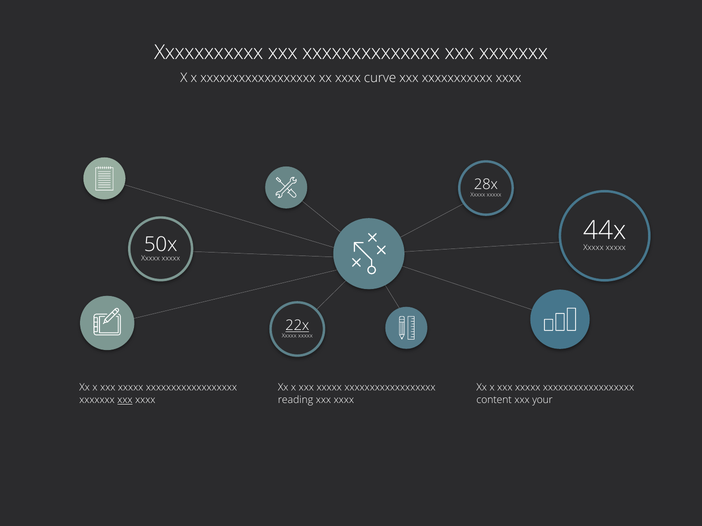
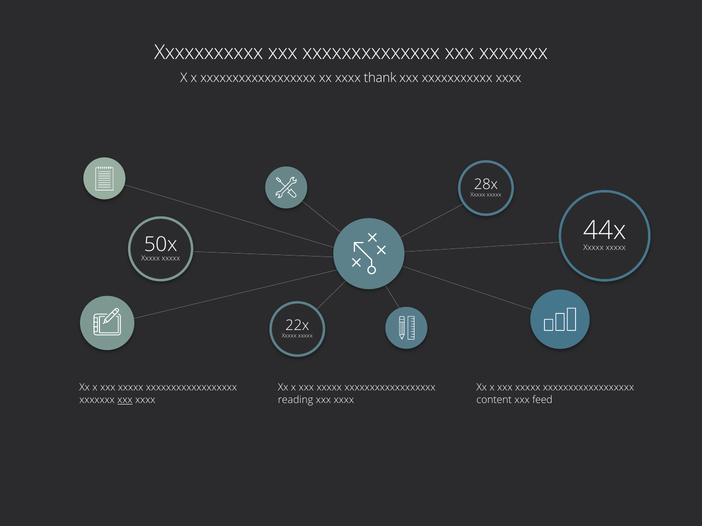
curve: curve -> thank
22x underline: present -> none
your: your -> feed
